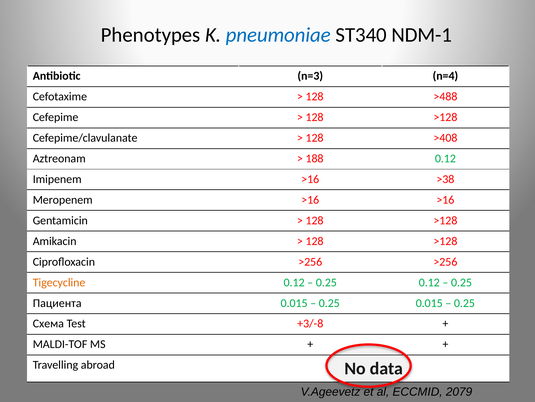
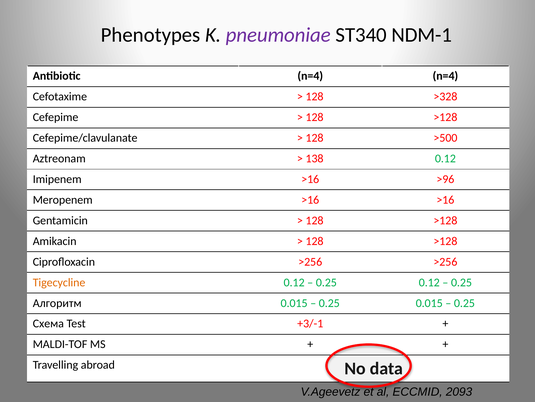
pneumoniae colour: blue -> purple
Antibiotic n=3: n=3 -> n=4
>488: >488 -> >328
>408: >408 -> >500
188: 188 -> 138
>38: >38 -> >96
Пациента: Пациента -> Алгоритм
+3/-8: +3/-8 -> +3/-1
2079: 2079 -> 2093
